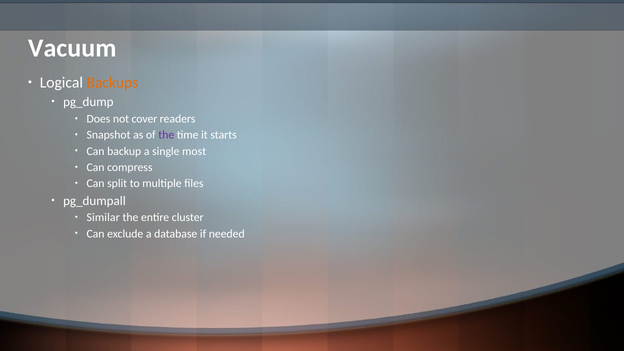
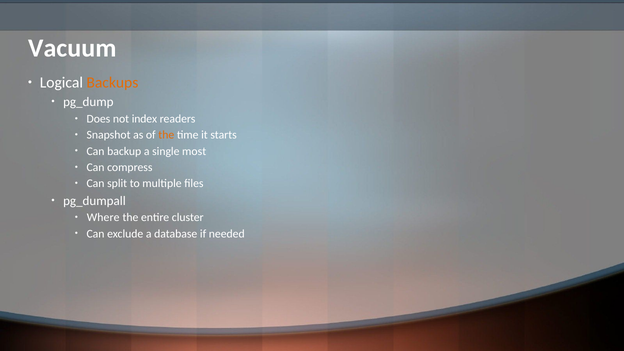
cover: cover -> index
the at (166, 135) colour: purple -> orange
Similar: Similar -> Where
